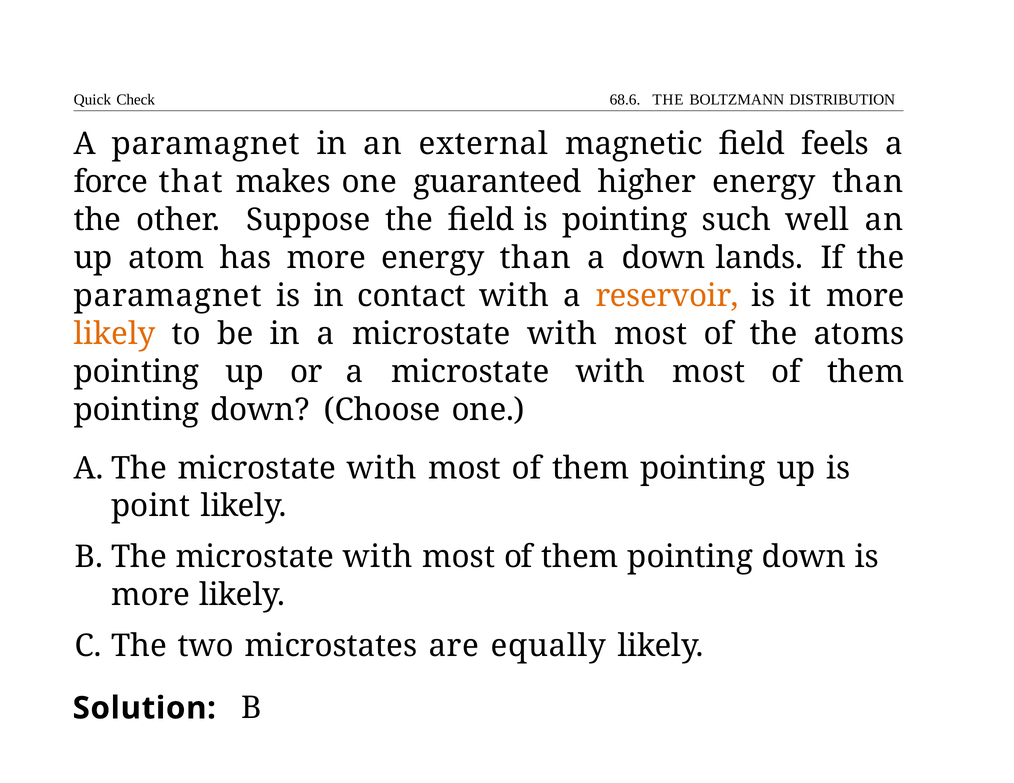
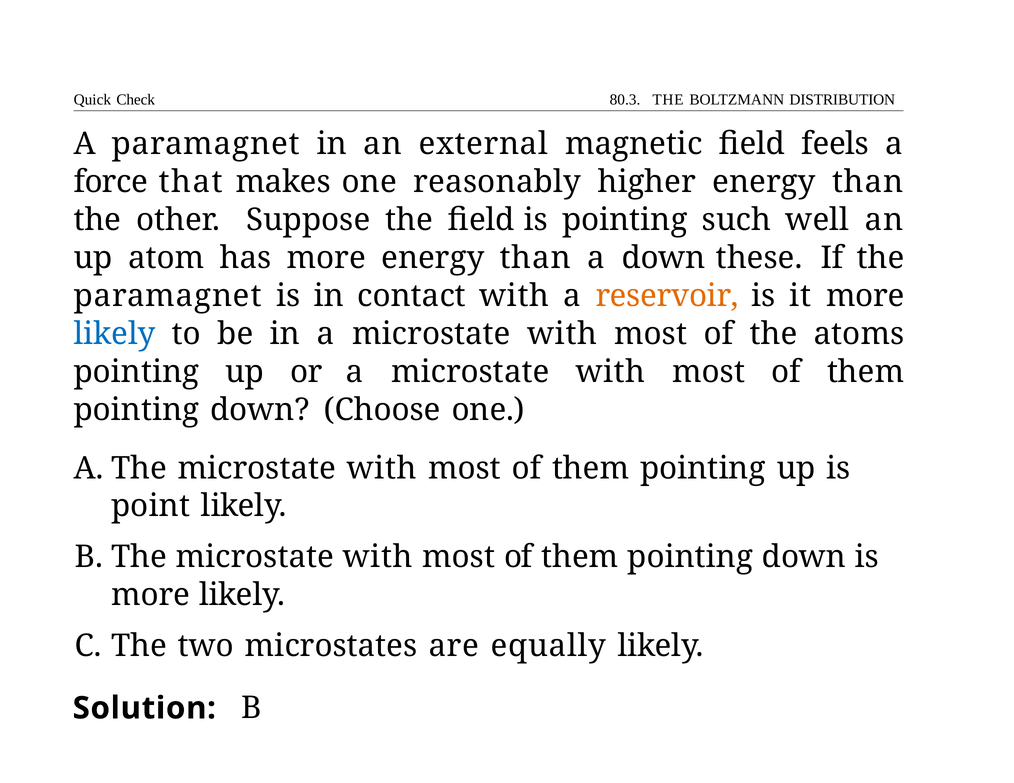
68.6: 68.6 -> 80.3
guaranteed: guaranteed -> reasonably
lands: lands -> these
likely at (115, 334) colour: orange -> blue
